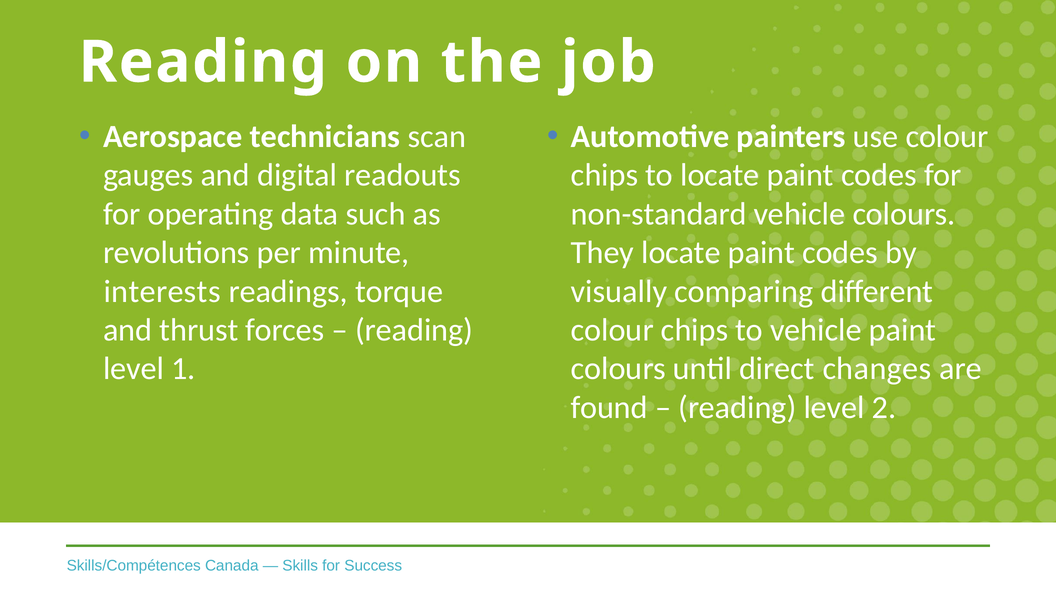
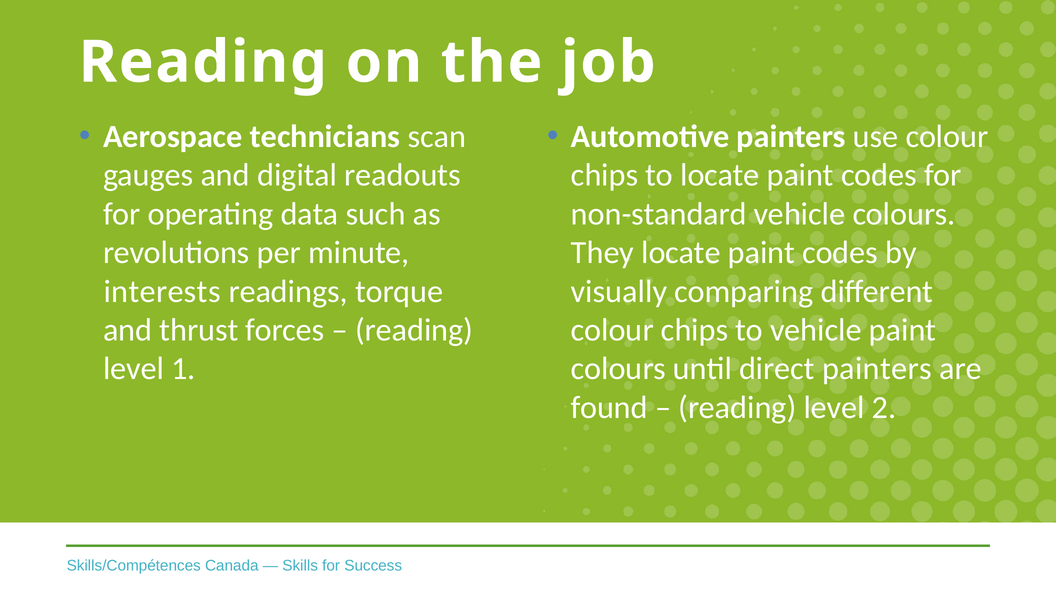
direct changes: changes -> painters
